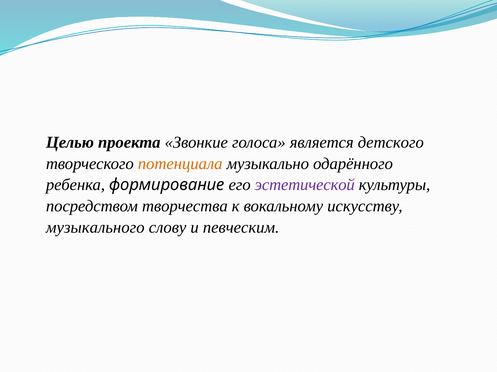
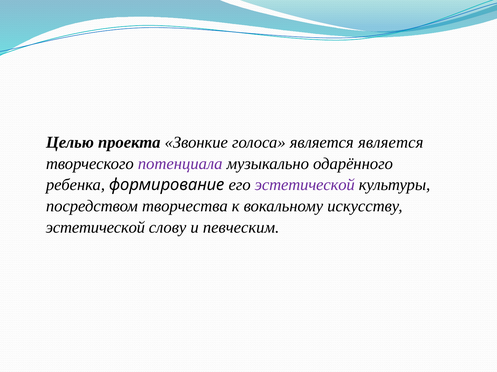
является детского: детского -> является
потенциала colour: orange -> purple
музыкального at (95, 228): музыкального -> эстетической
